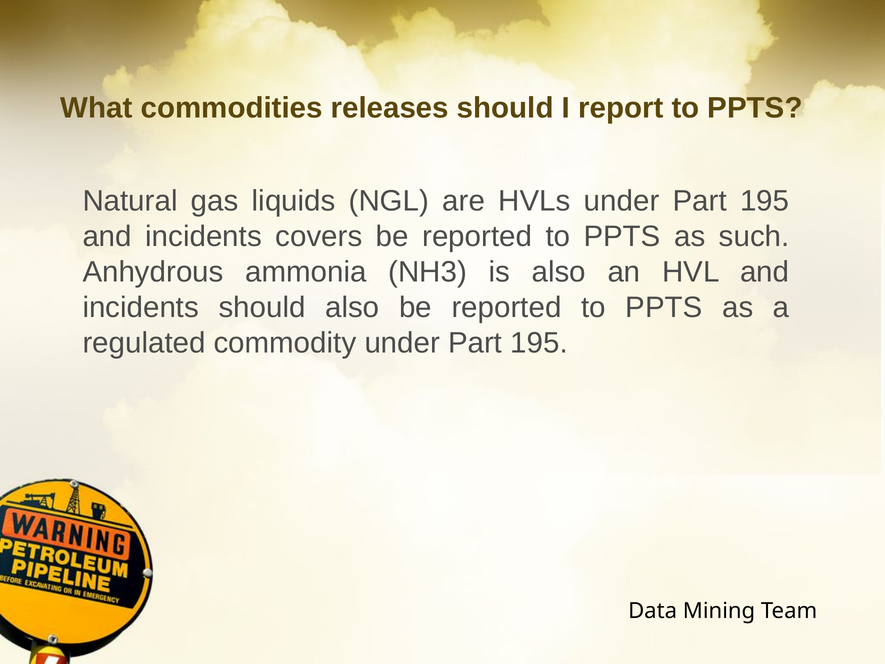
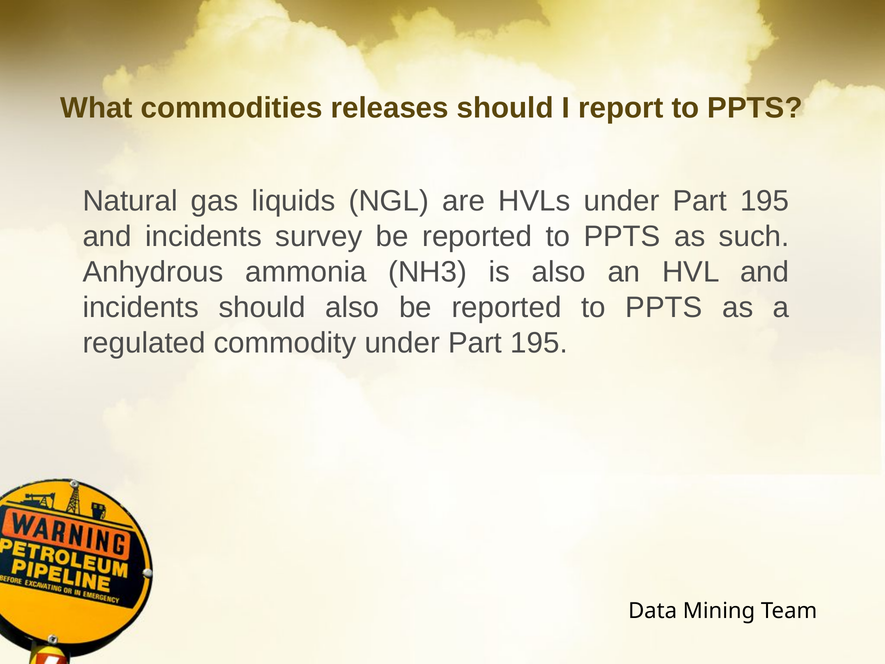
covers: covers -> survey
